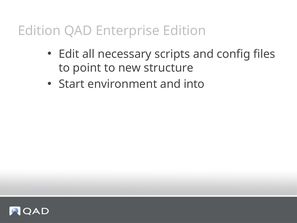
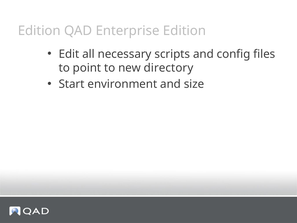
structure: structure -> directory
into: into -> size
